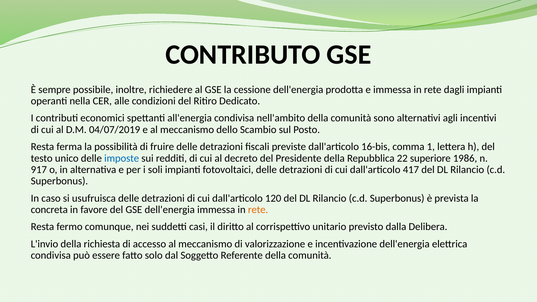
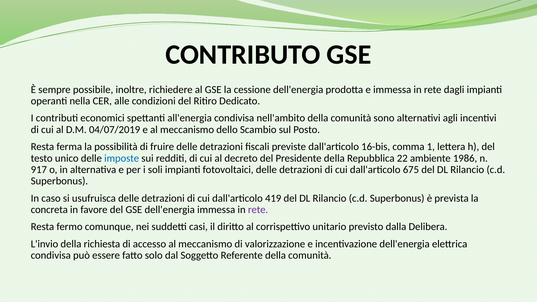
superiore: superiore -> ambiente
417: 417 -> 675
120: 120 -> 419
rete at (258, 210) colour: orange -> purple
